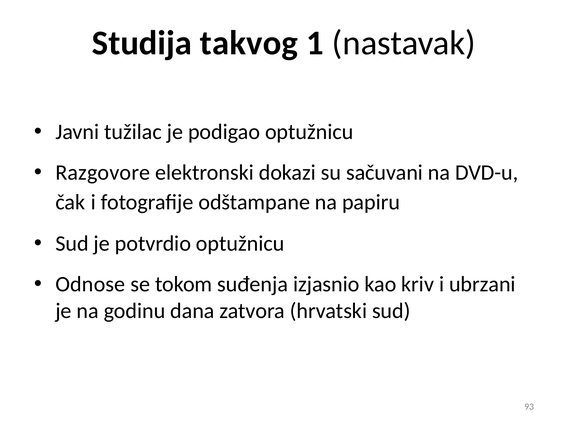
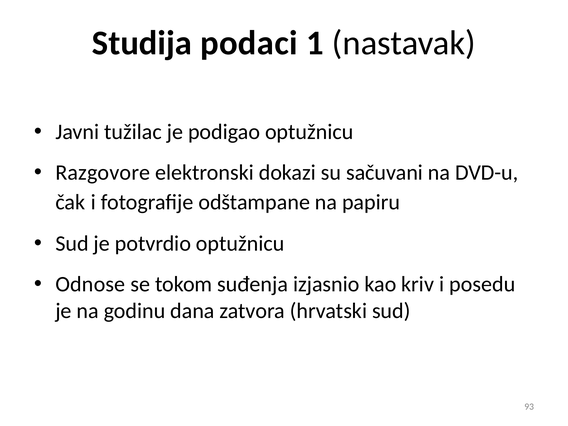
takvog: takvog -> podaci
ubrzani: ubrzani -> posedu
